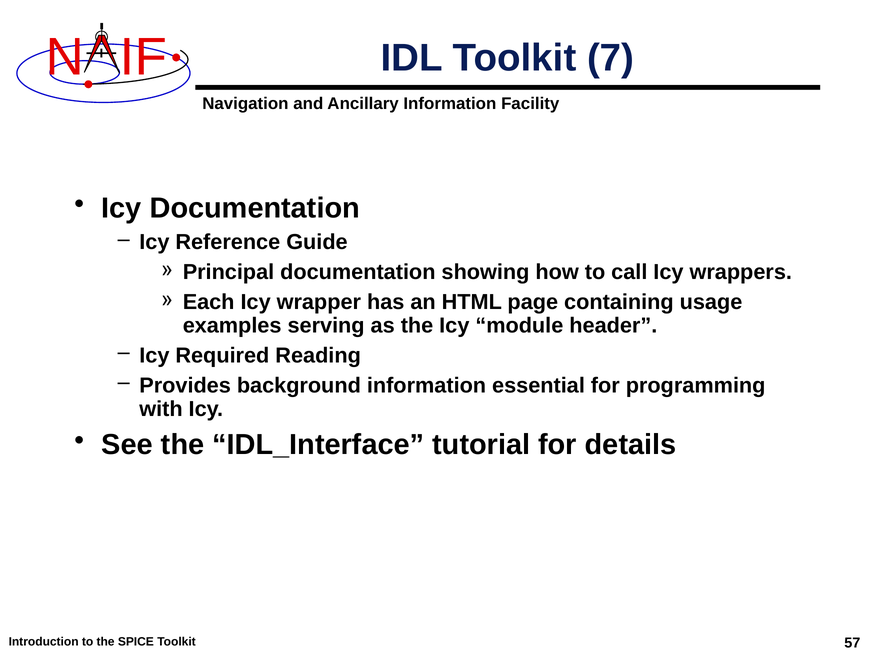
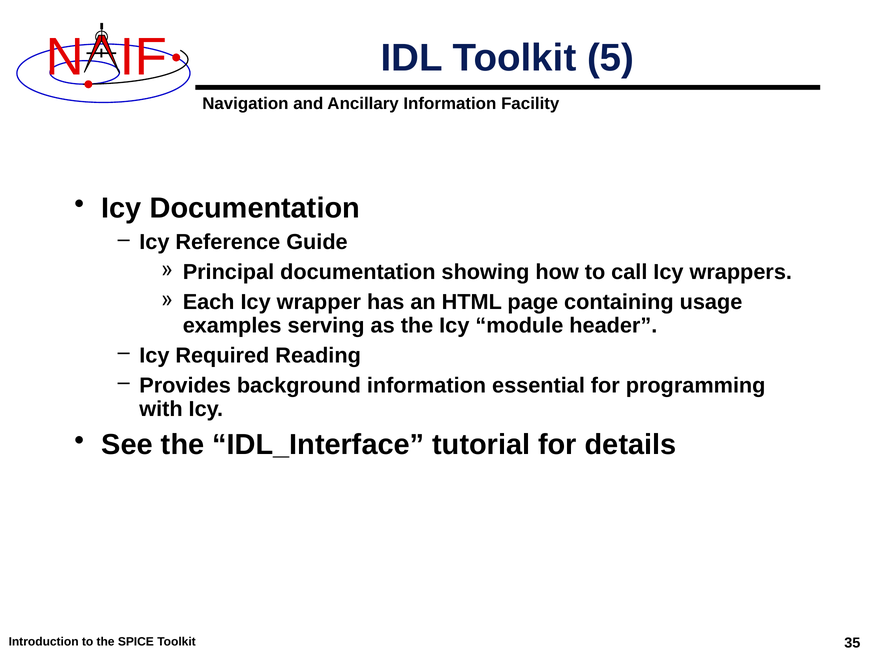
7: 7 -> 5
57: 57 -> 35
